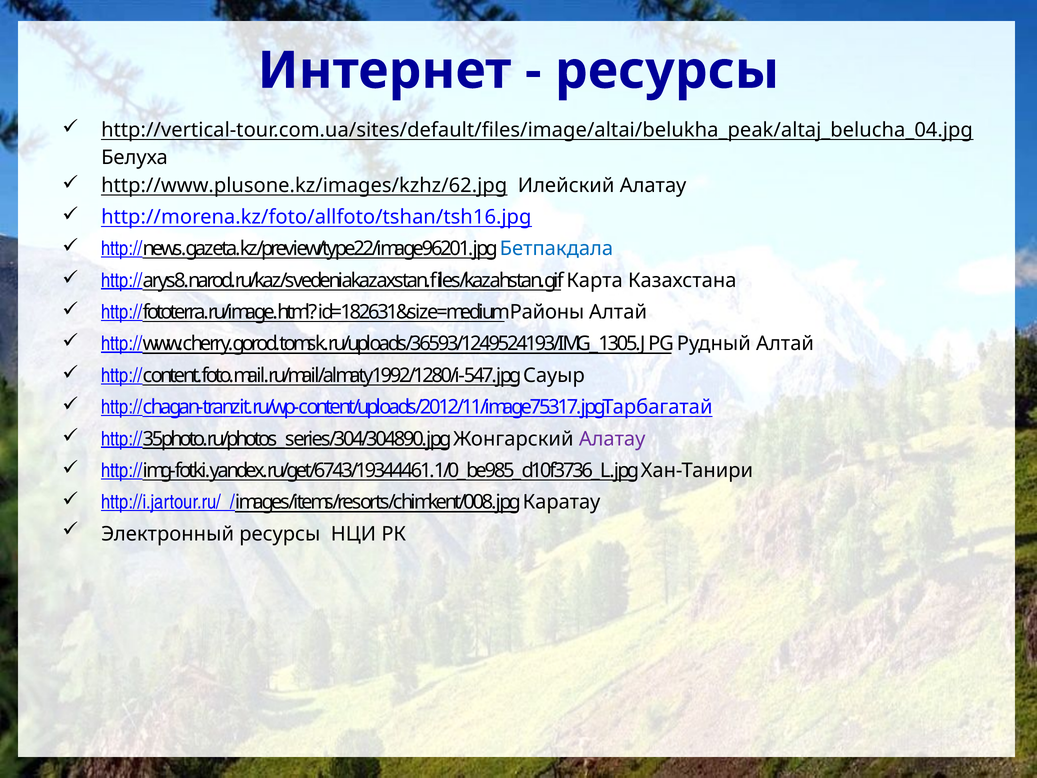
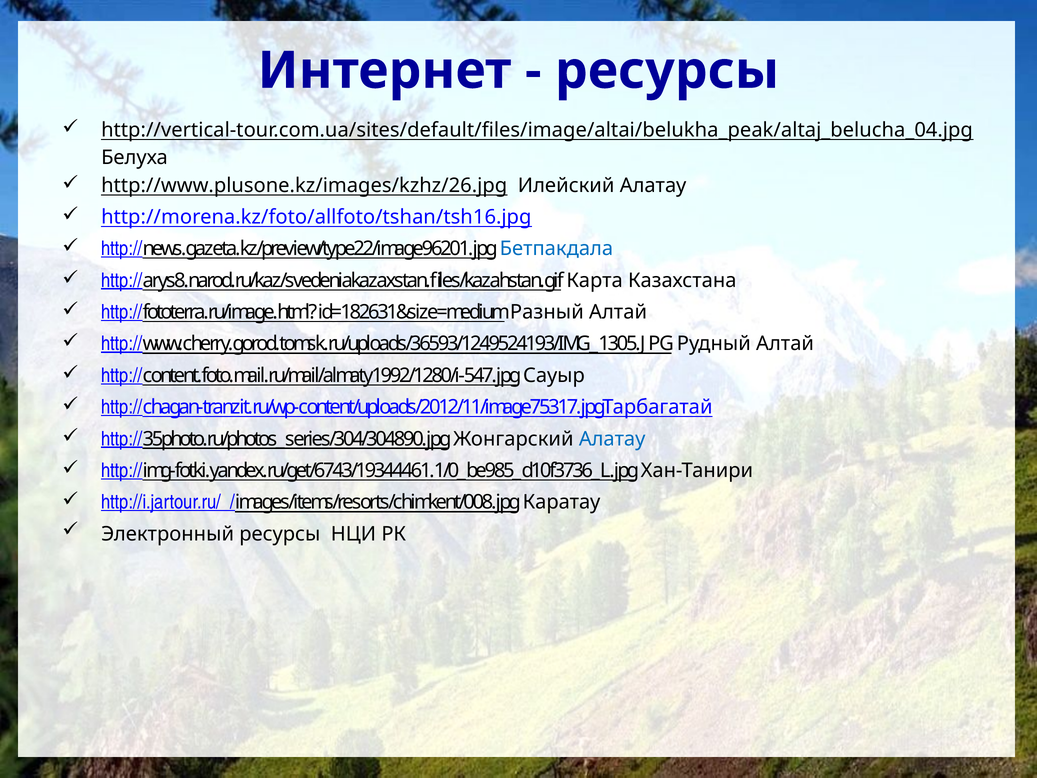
http://www.plusone.kz/images/kzhz/62.jpg: http://www.plusone.kz/images/kzhz/62.jpg -> http://www.plusone.kz/images/kzhz/26.jpg
Районы: Районы -> Разный
Алатау at (612, 439) colour: purple -> blue
